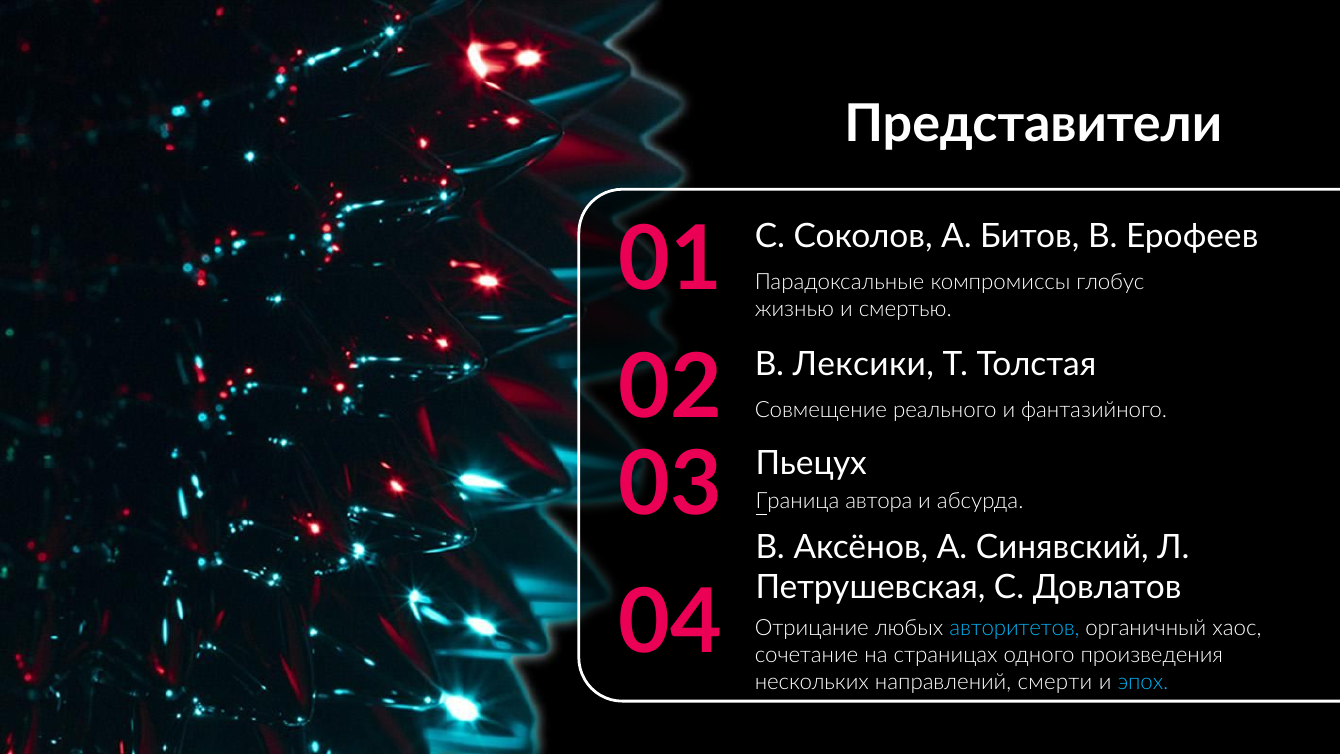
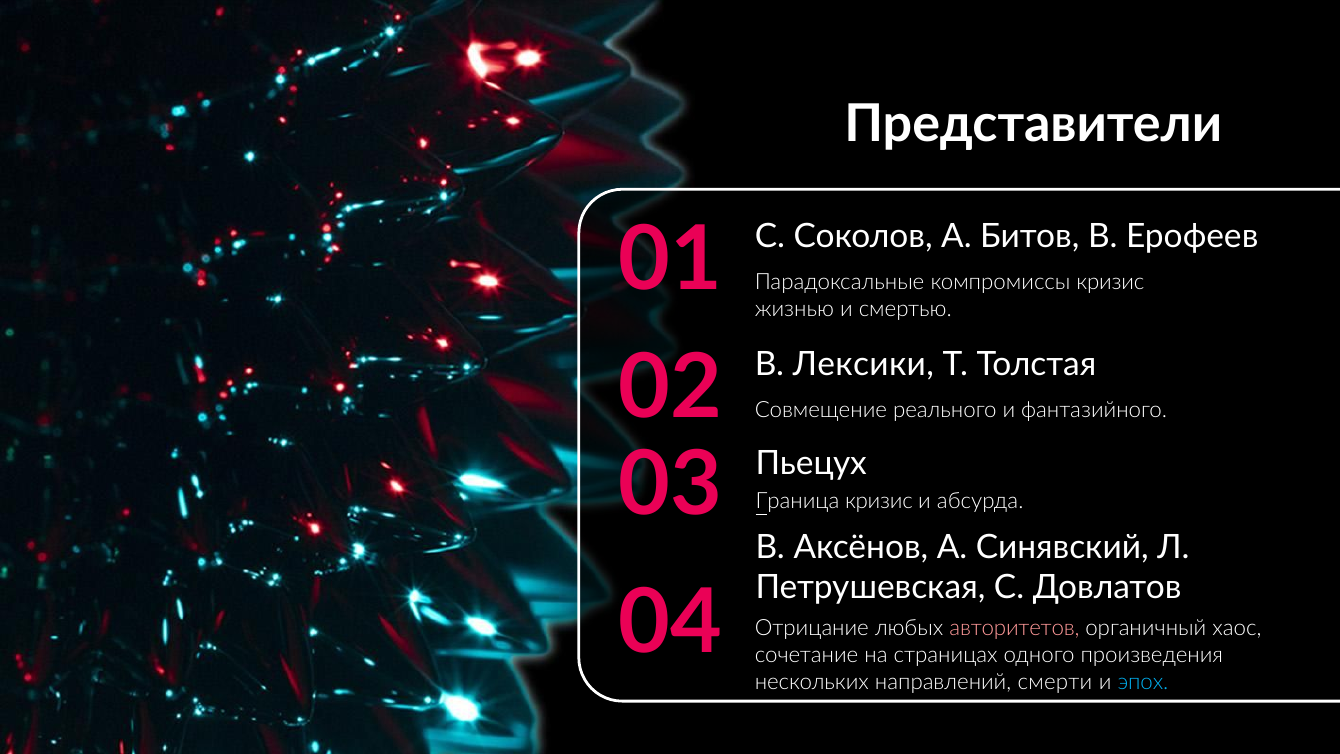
компромиссы глобус: глобус -> кризис
Граница автора: автора -> кризис
авторитетов colour: light blue -> pink
